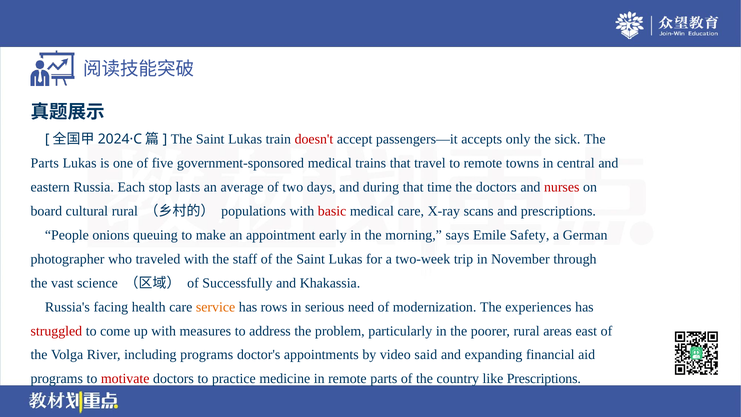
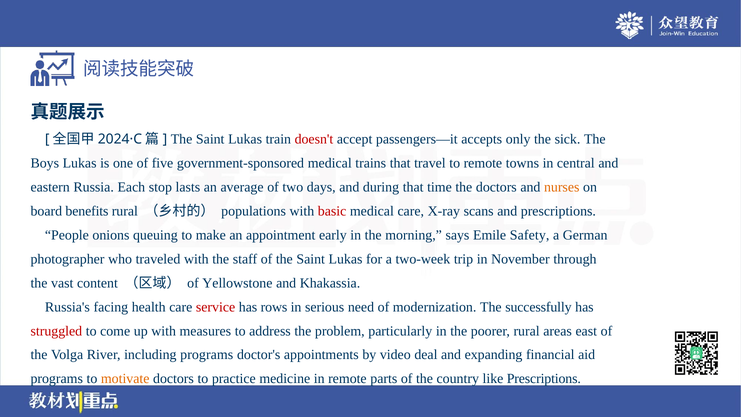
Parts at (45, 163): Parts -> Boys
nurses colour: red -> orange
cultural: cultural -> benefits
science: science -> content
Successfully: Successfully -> Yellowstone
service colour: orange -> red
experiences: experiences -> successfully
said: said -> deal
motivate colour: red -> orange
